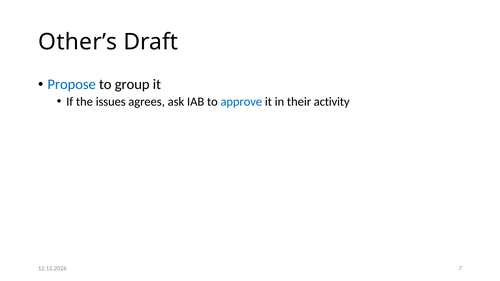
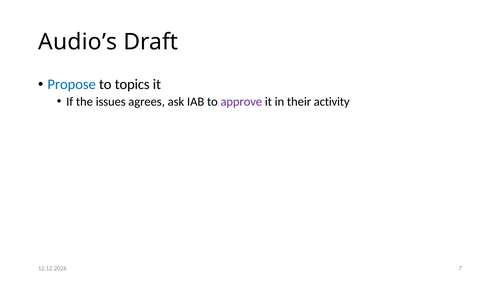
Other’s: Other’s -> Audio’s
group: group -> topics
approve colour: blue -> purple
